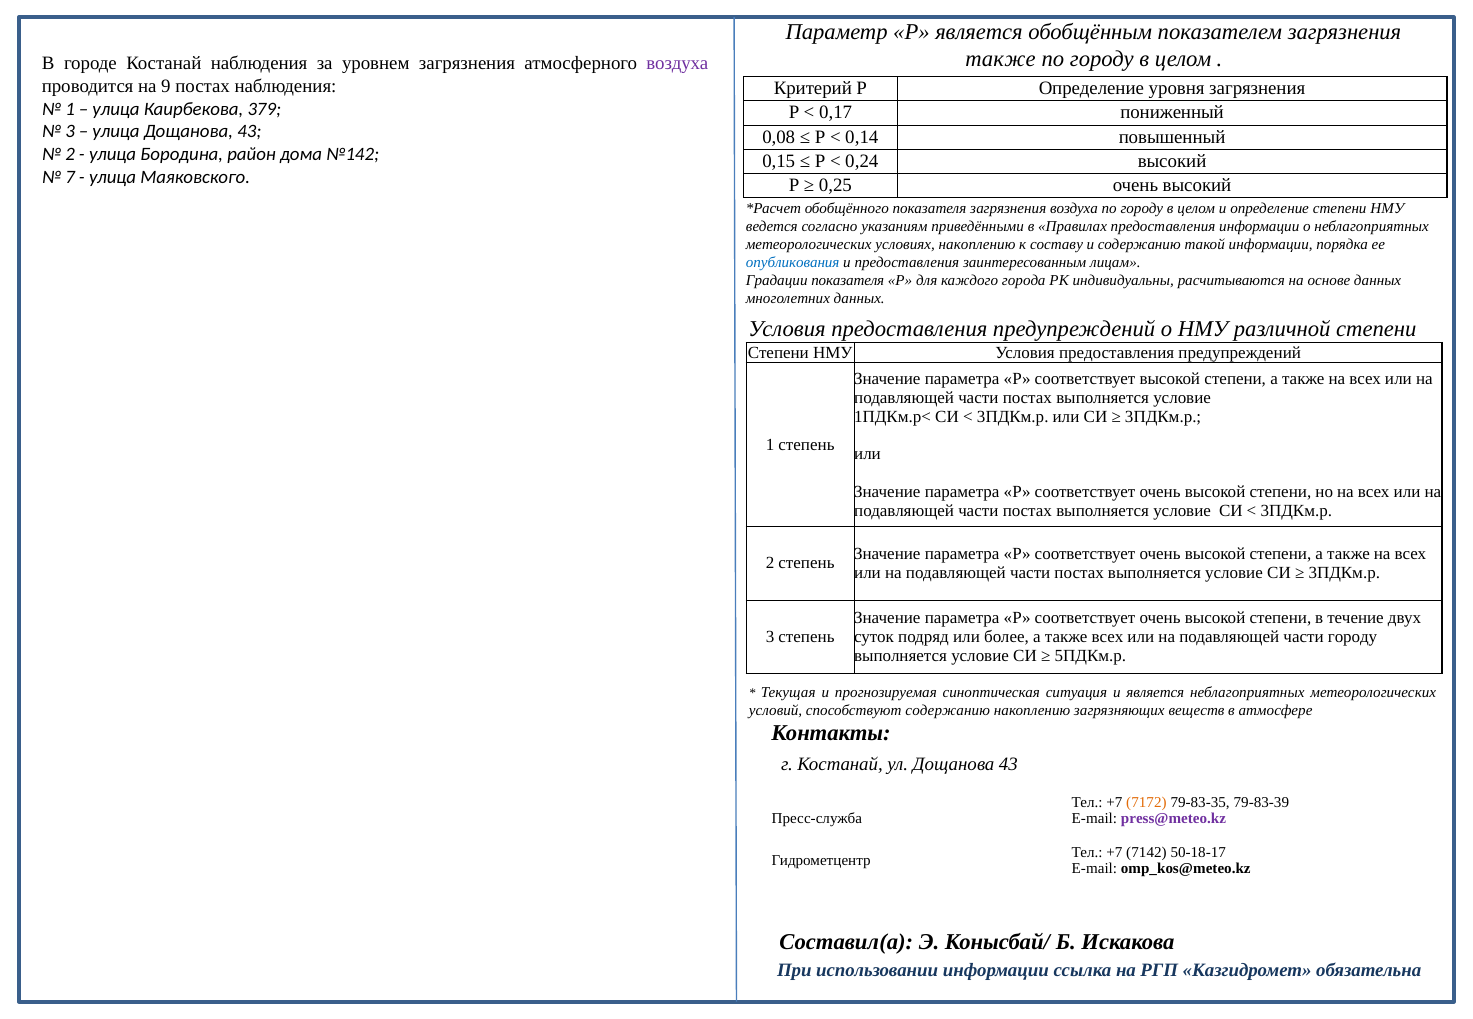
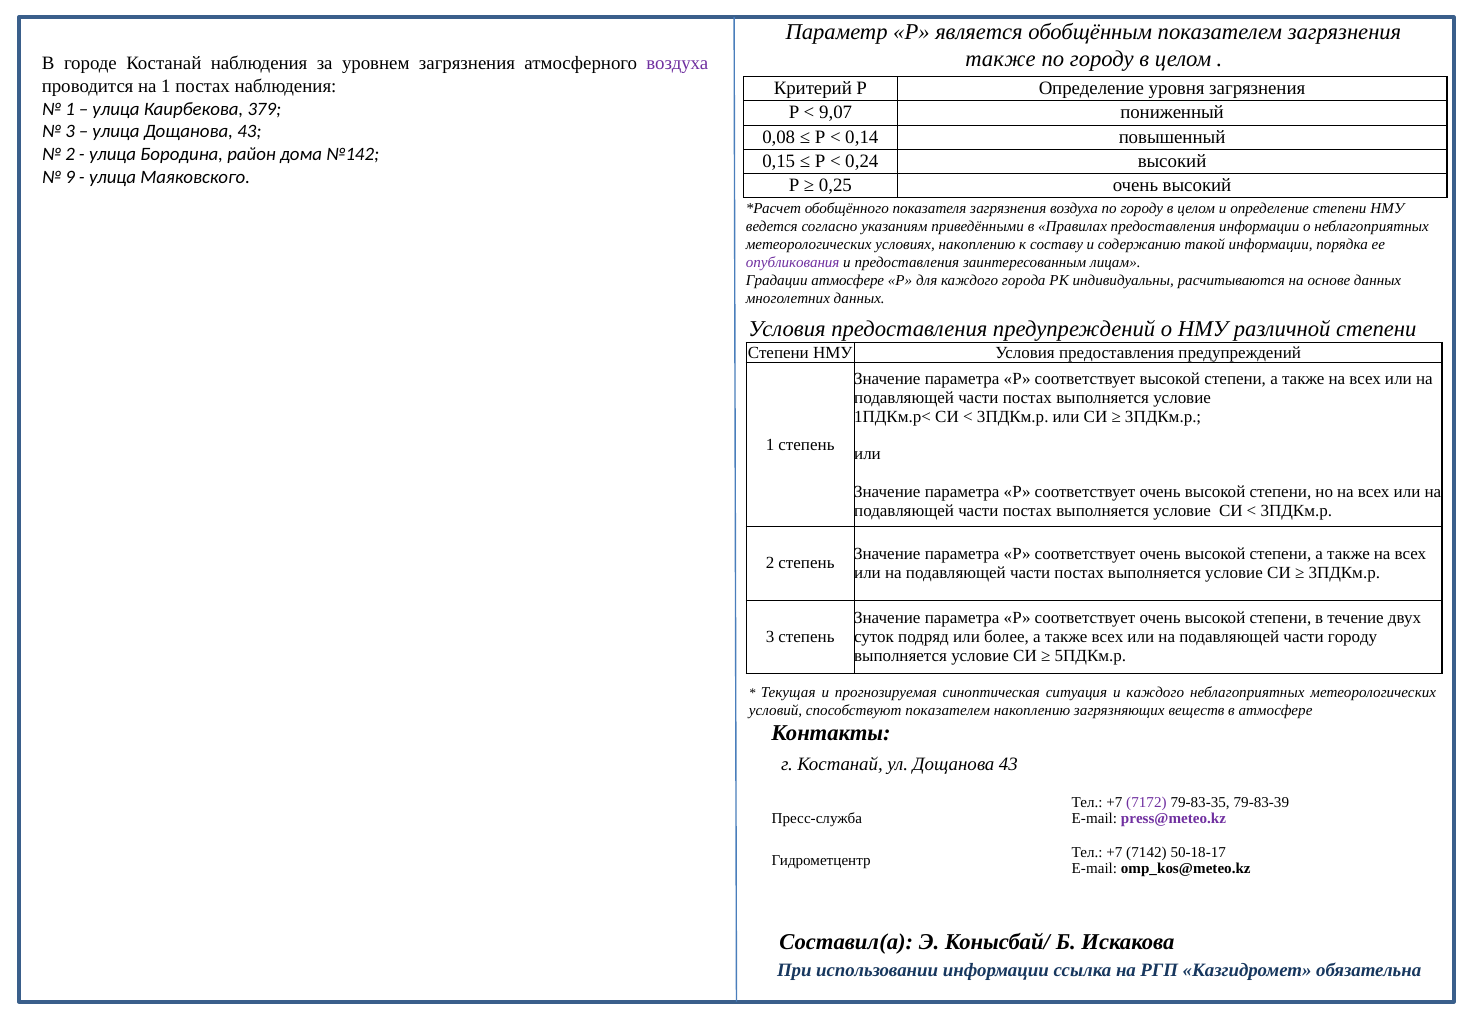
на 9: 9 -> 1
0,17: 0,17 -> 9,07
7: 7 -> 9
опубликования colour: blue -> purple
Градации показателя: показателя -> атмосфере
и является: является -> каждого
способствуют содержанию: содержанию -> показателем
7172 colour: orange -> purple
